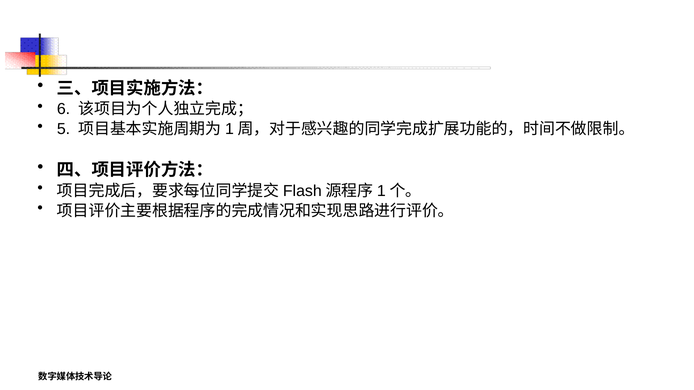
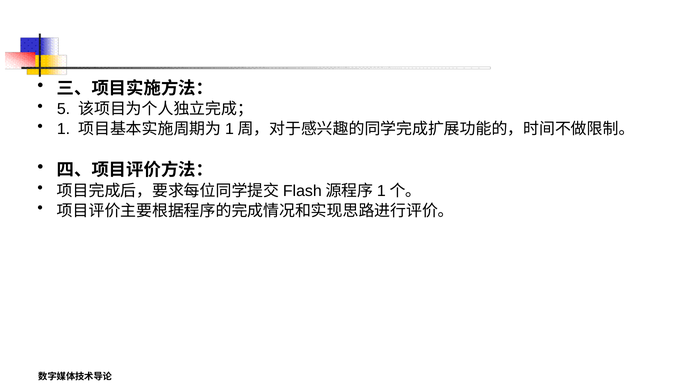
6: 6 -> 5
5: 5 -> 1
